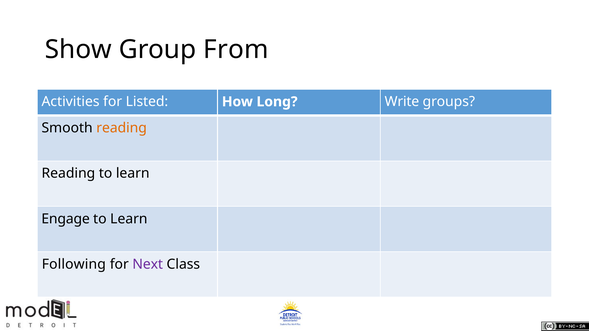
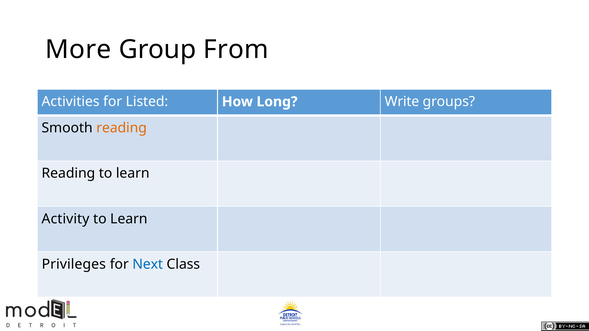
Show: Show -> More
Engage: Engage -> Activity
Following: Following -> Privileges
Next colour: purple -> blue
